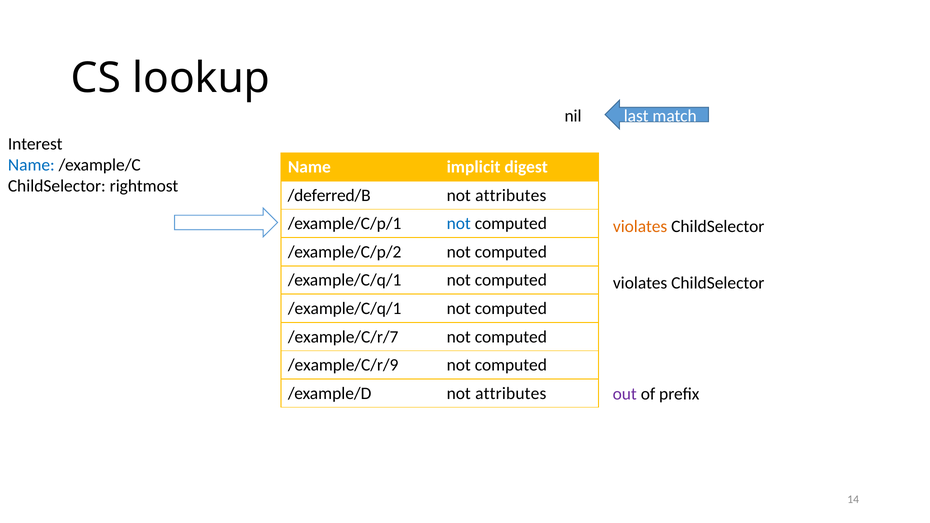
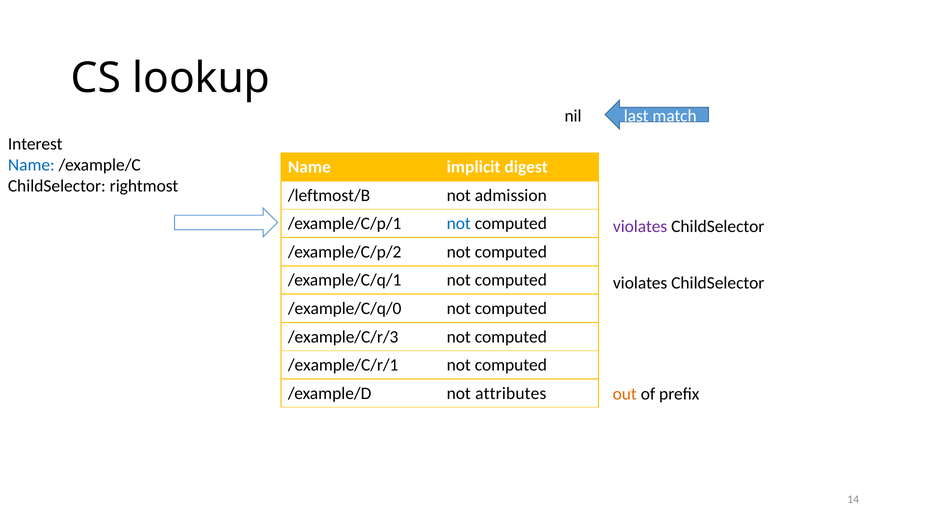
/deferred/B: /deferred/B -> /leftmost/B
attributes at (511, 195): attributes -> admission
violates at (640, 227) colour: orange -> purple
/example/C/q/1 at (345, 309): /example/C/q/1 -> /example/C/q/0
/example/C/r/7: /example/C/r/7 -> /example/C/r/3
/example/C/r/9: /example/C/r/9 -> /example/C/r/1
out colour: purple -> orange
